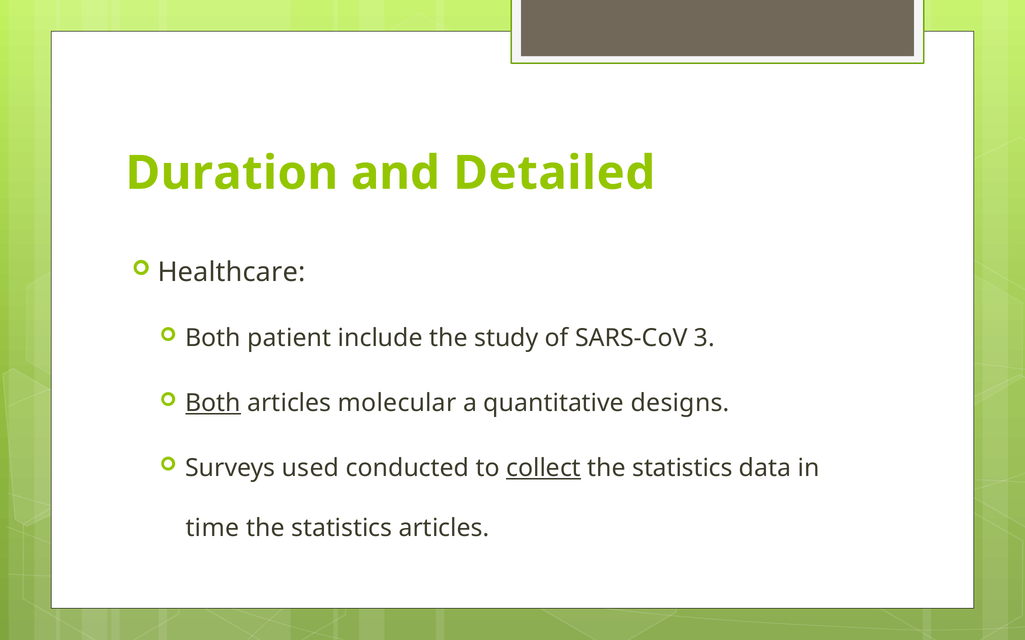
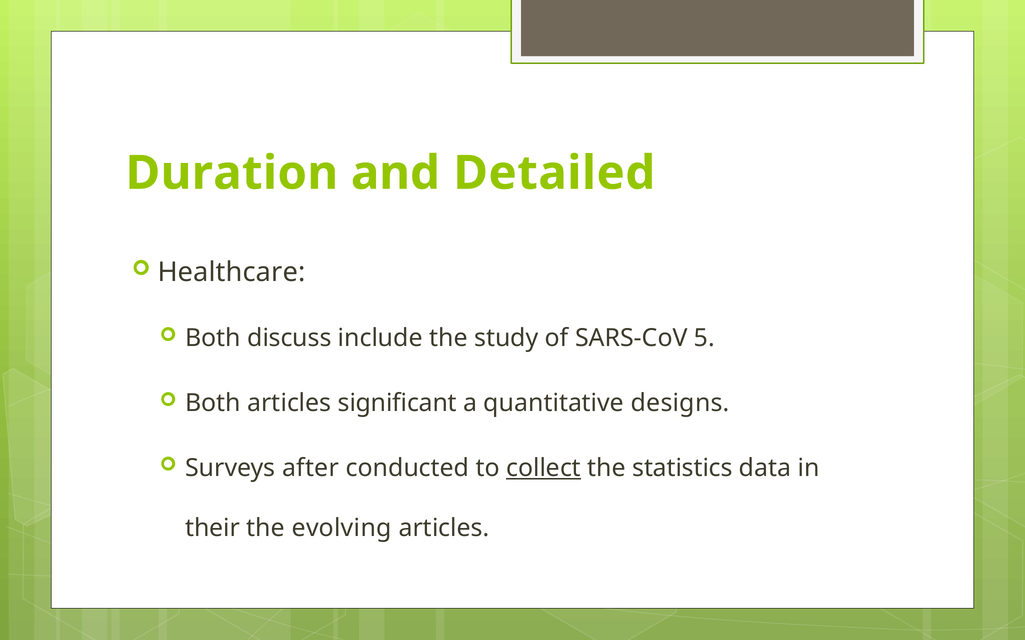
patient: patient -> discuss
3: 3 -> 5
Both at (213, 404) underline: present -> none
molecular: molecular -> significant
used: used -> after
time: time -> their
statistics at (342, 528): statistics -> evolving
